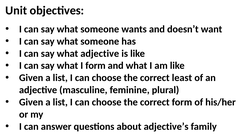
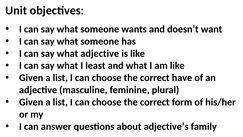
I form: form -> least
least: least -> have
